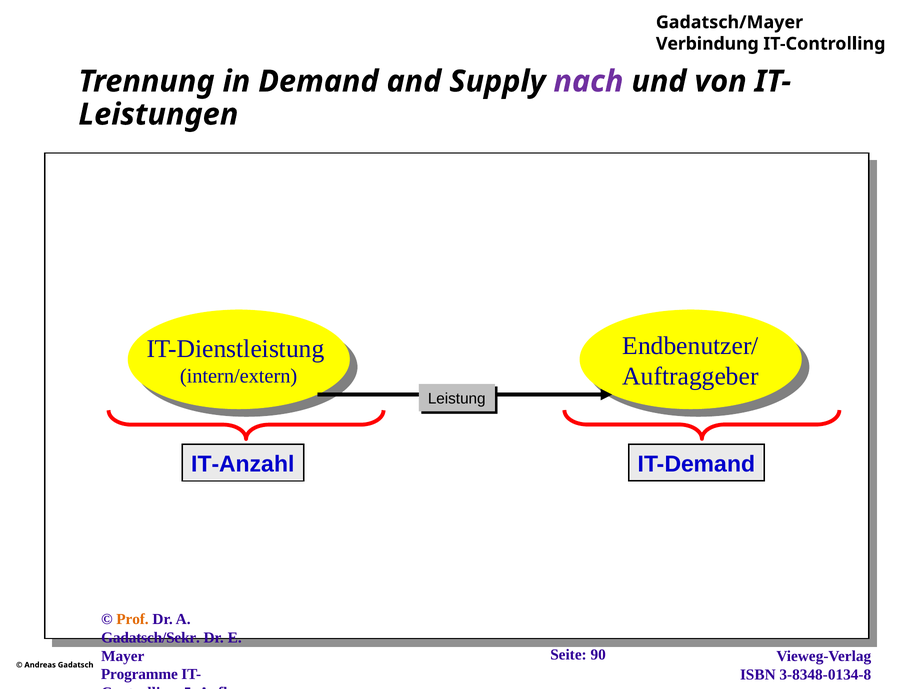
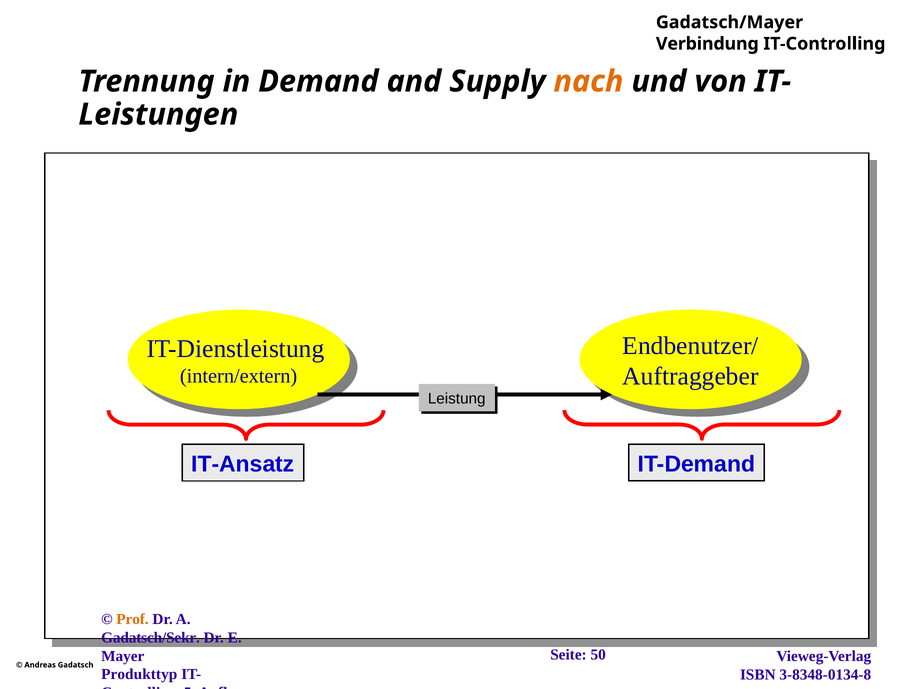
nach colour: purple -> orange
IT-Anzahl: IT-Anzahl -> IT-Ansatz
90: 90 -> 50
Programme: Programme -> Produkttyp
